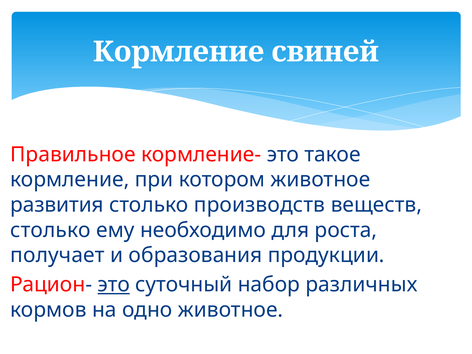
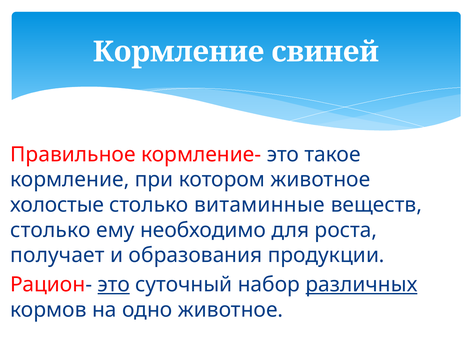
развития: развития -> холостые
производств: производств -> витаминные
различных underline: none -> present
